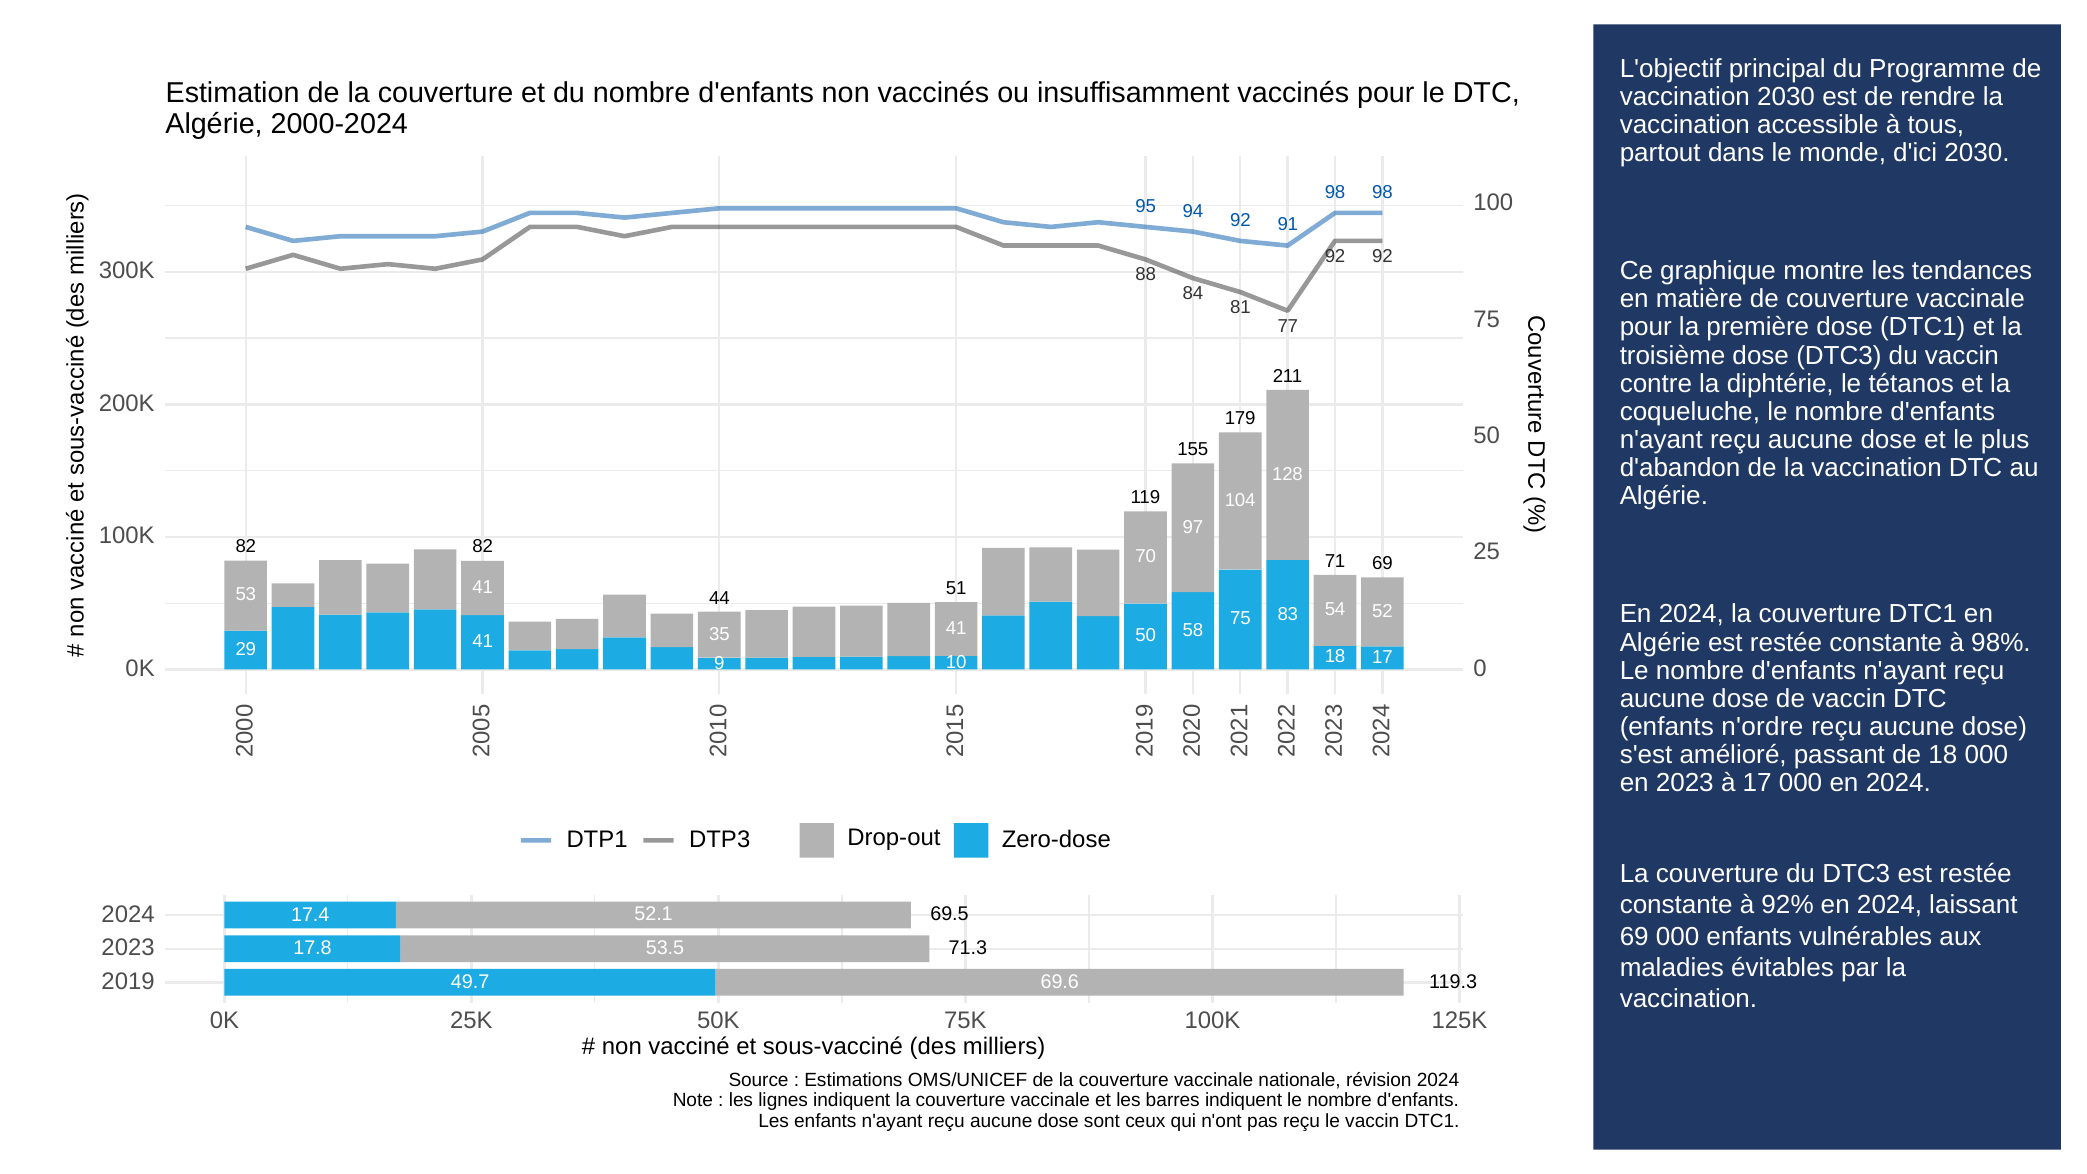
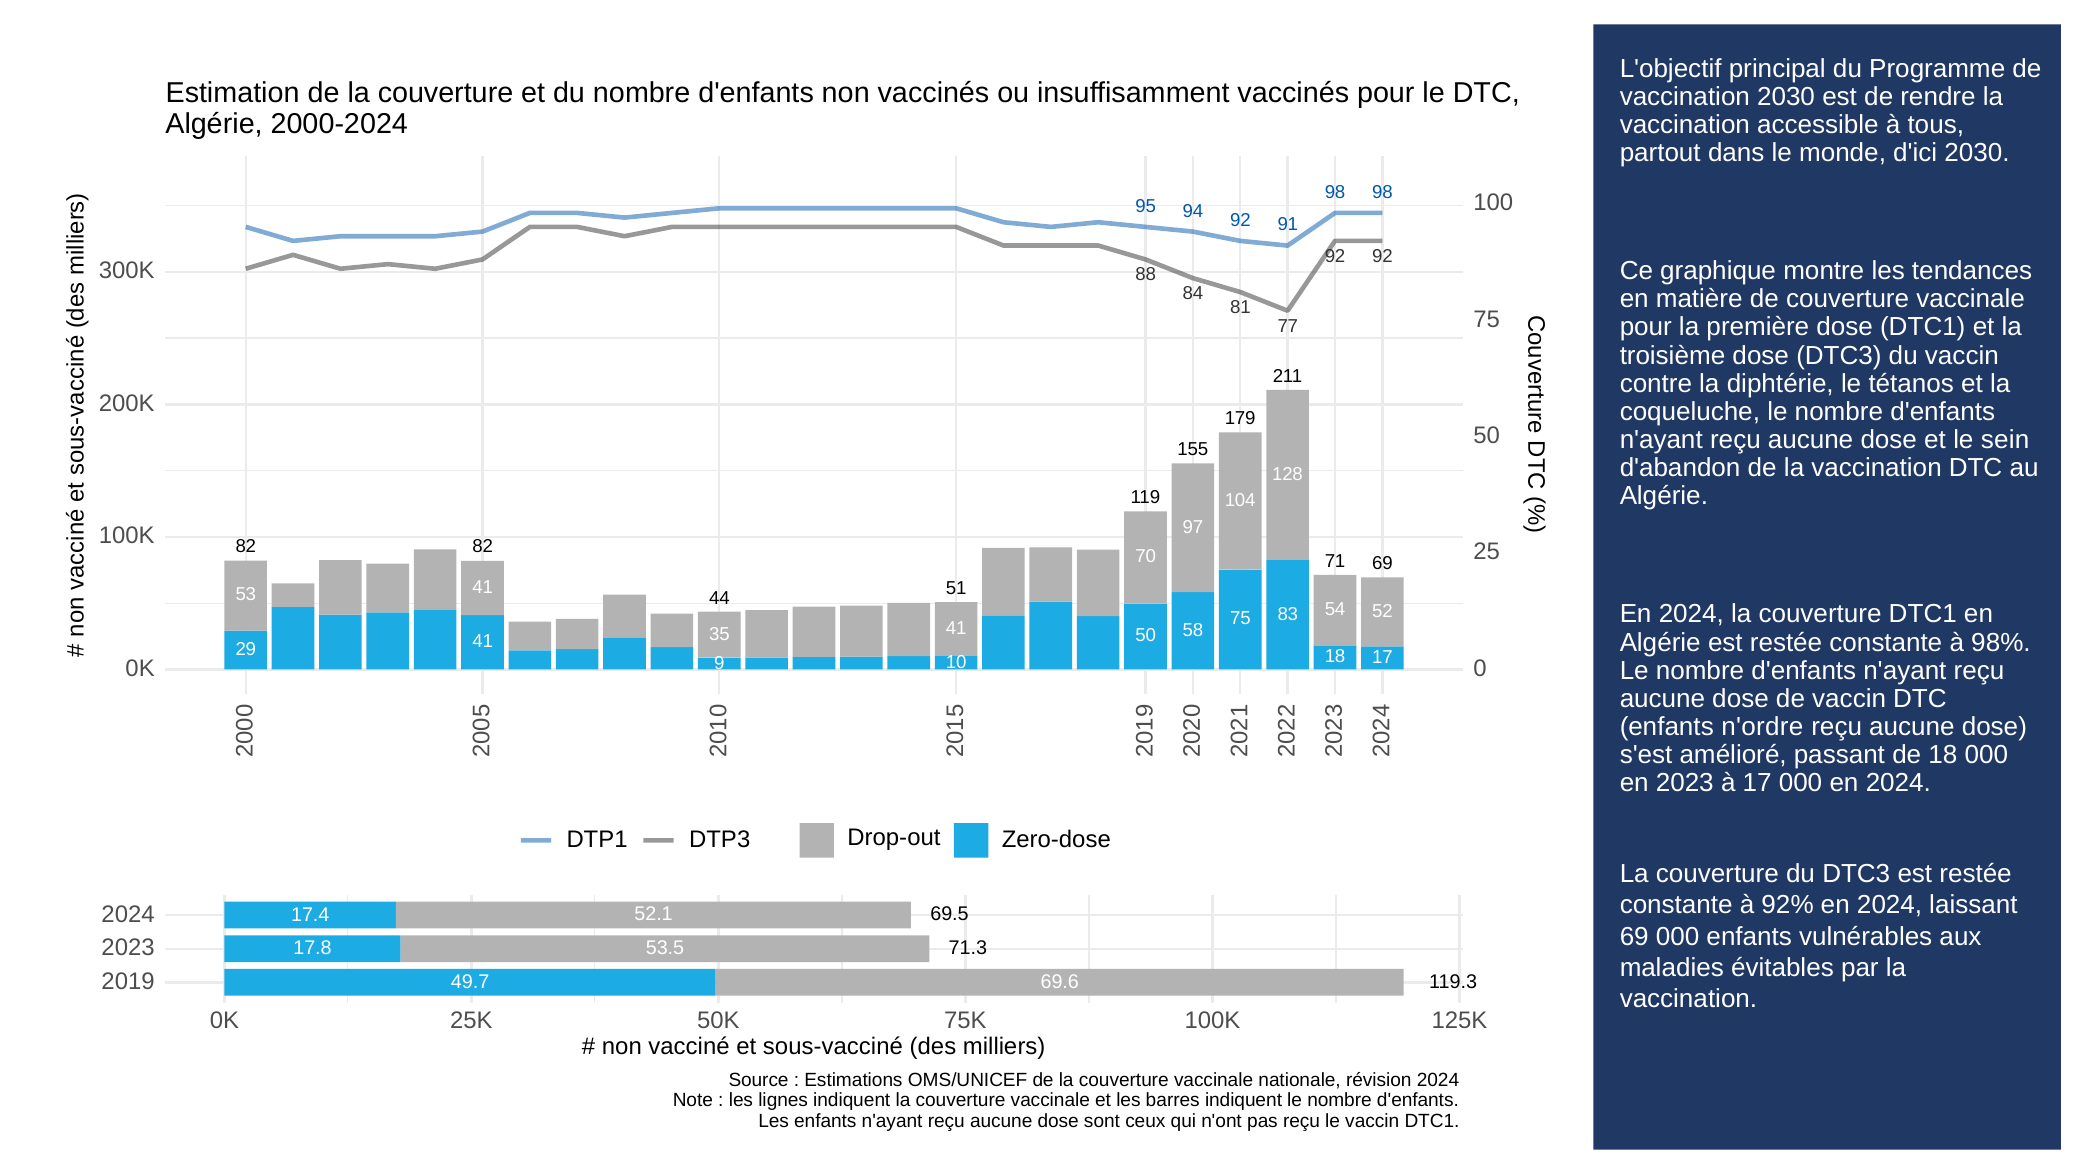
plus: plus -> sein
